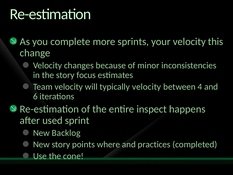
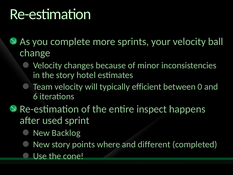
this: this -> ball
focus: focus -> hotel
typically velocity: velocity -> efficient
4: 4 -> 0
practices: practices -> different
